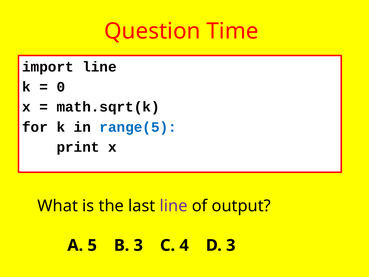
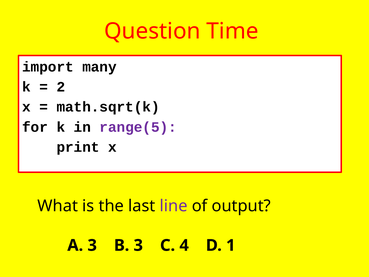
import line: line -> many
0: 0 -> 2
range(5 colour: blue -> purple
A 5: 5 -> 3
D 3: 3 -> 1
